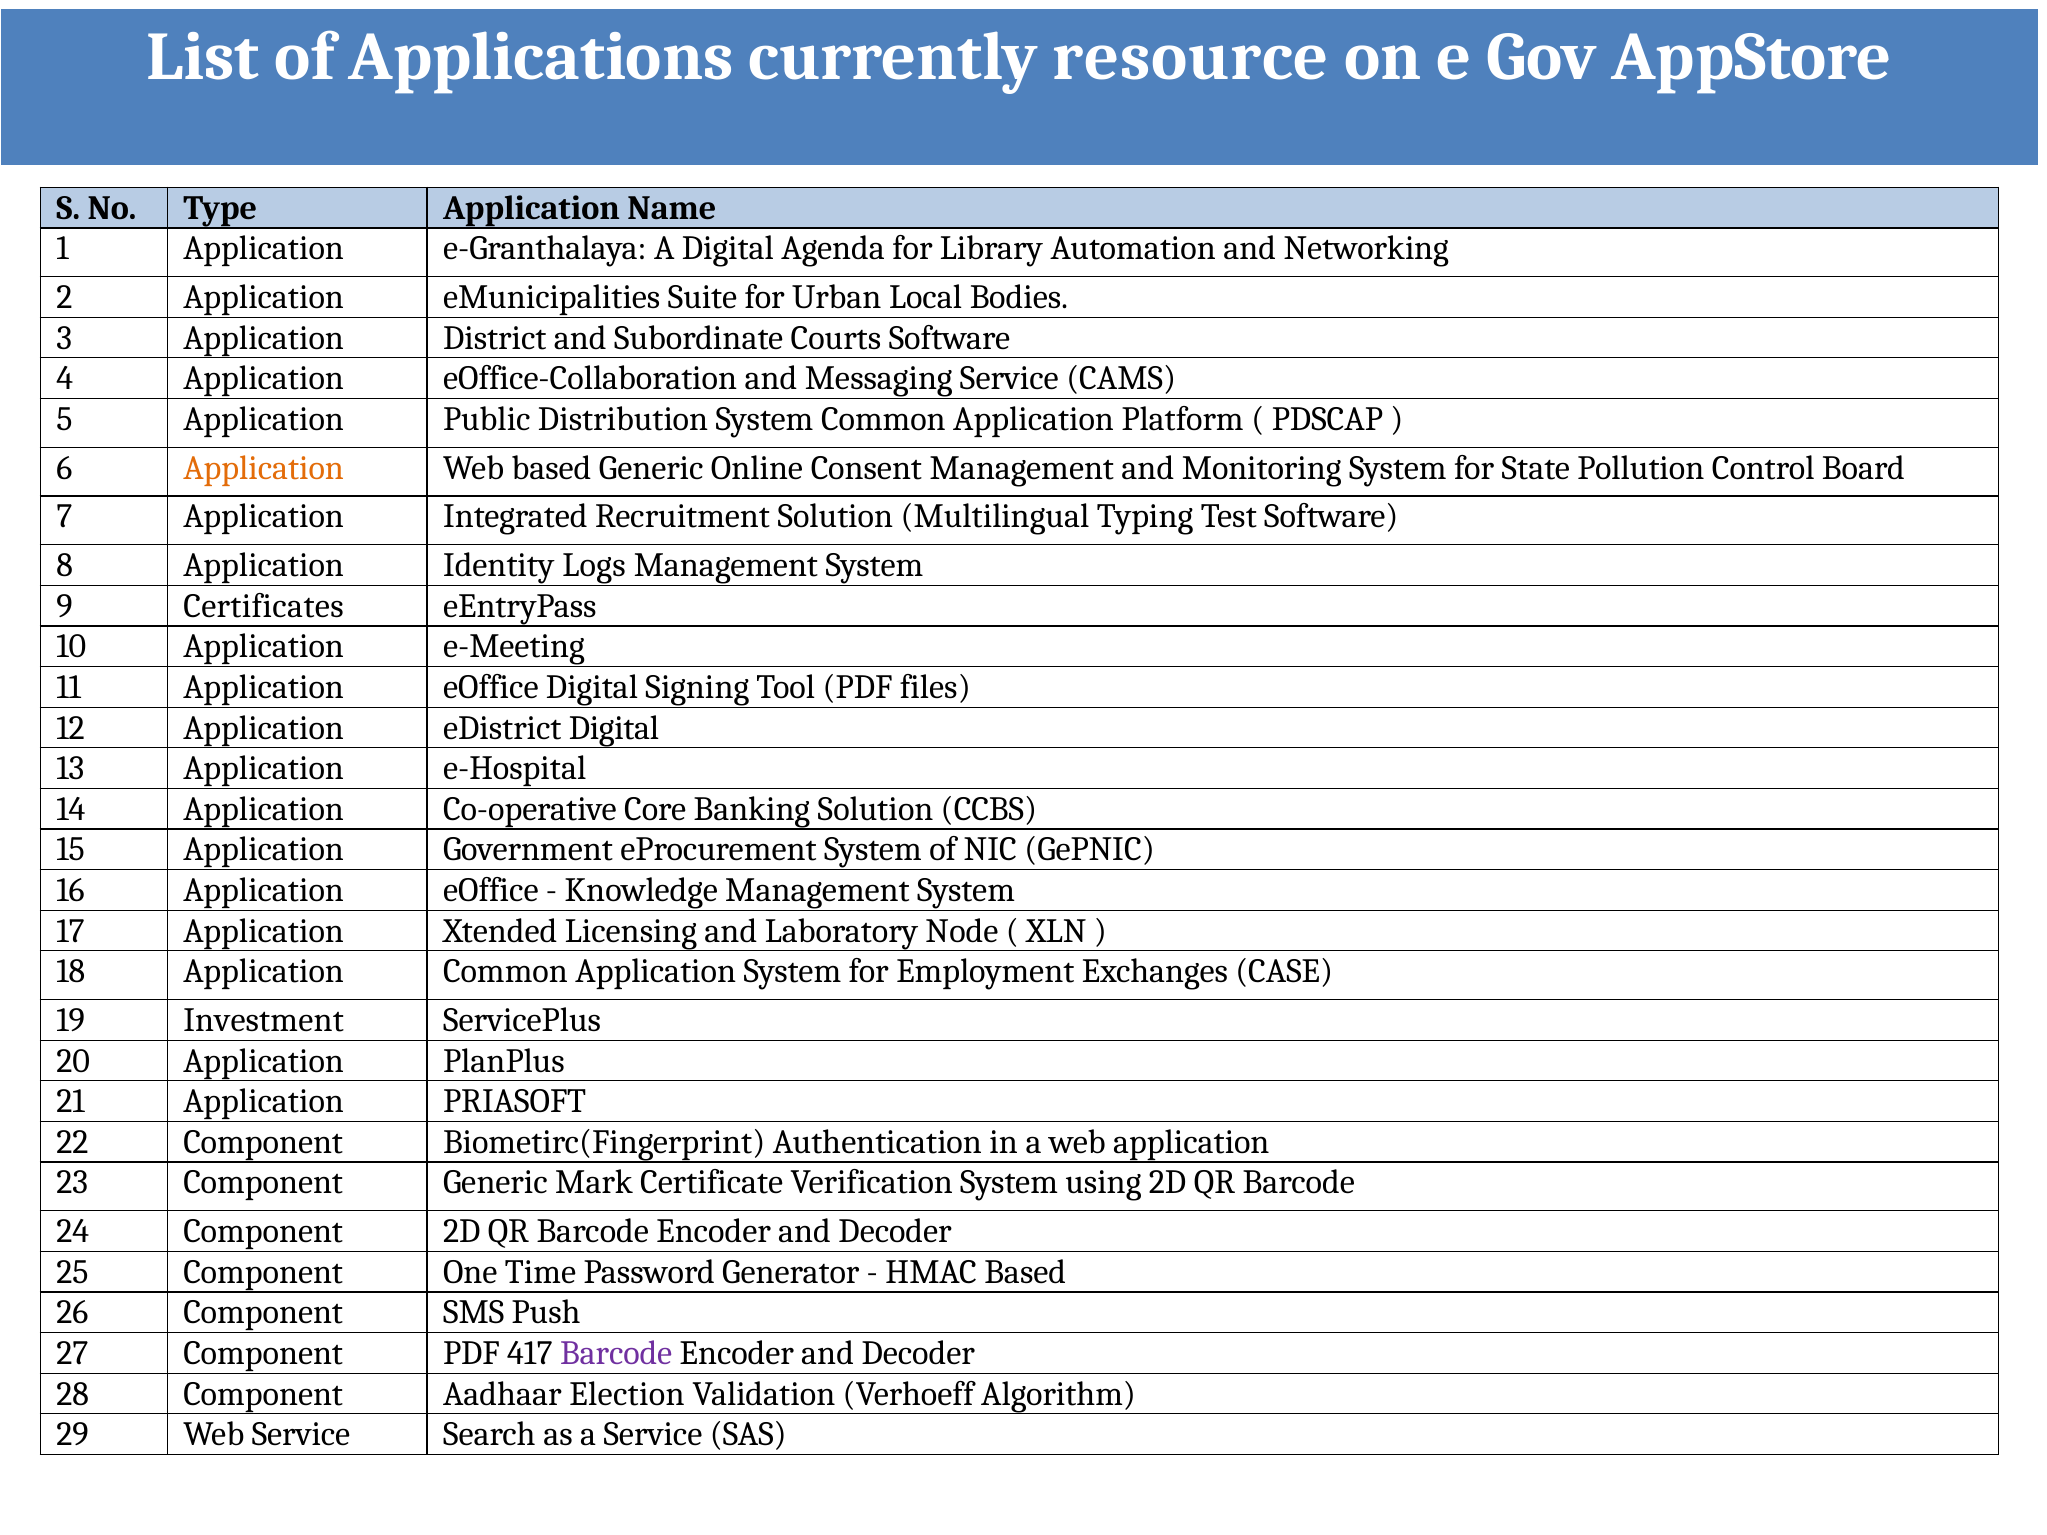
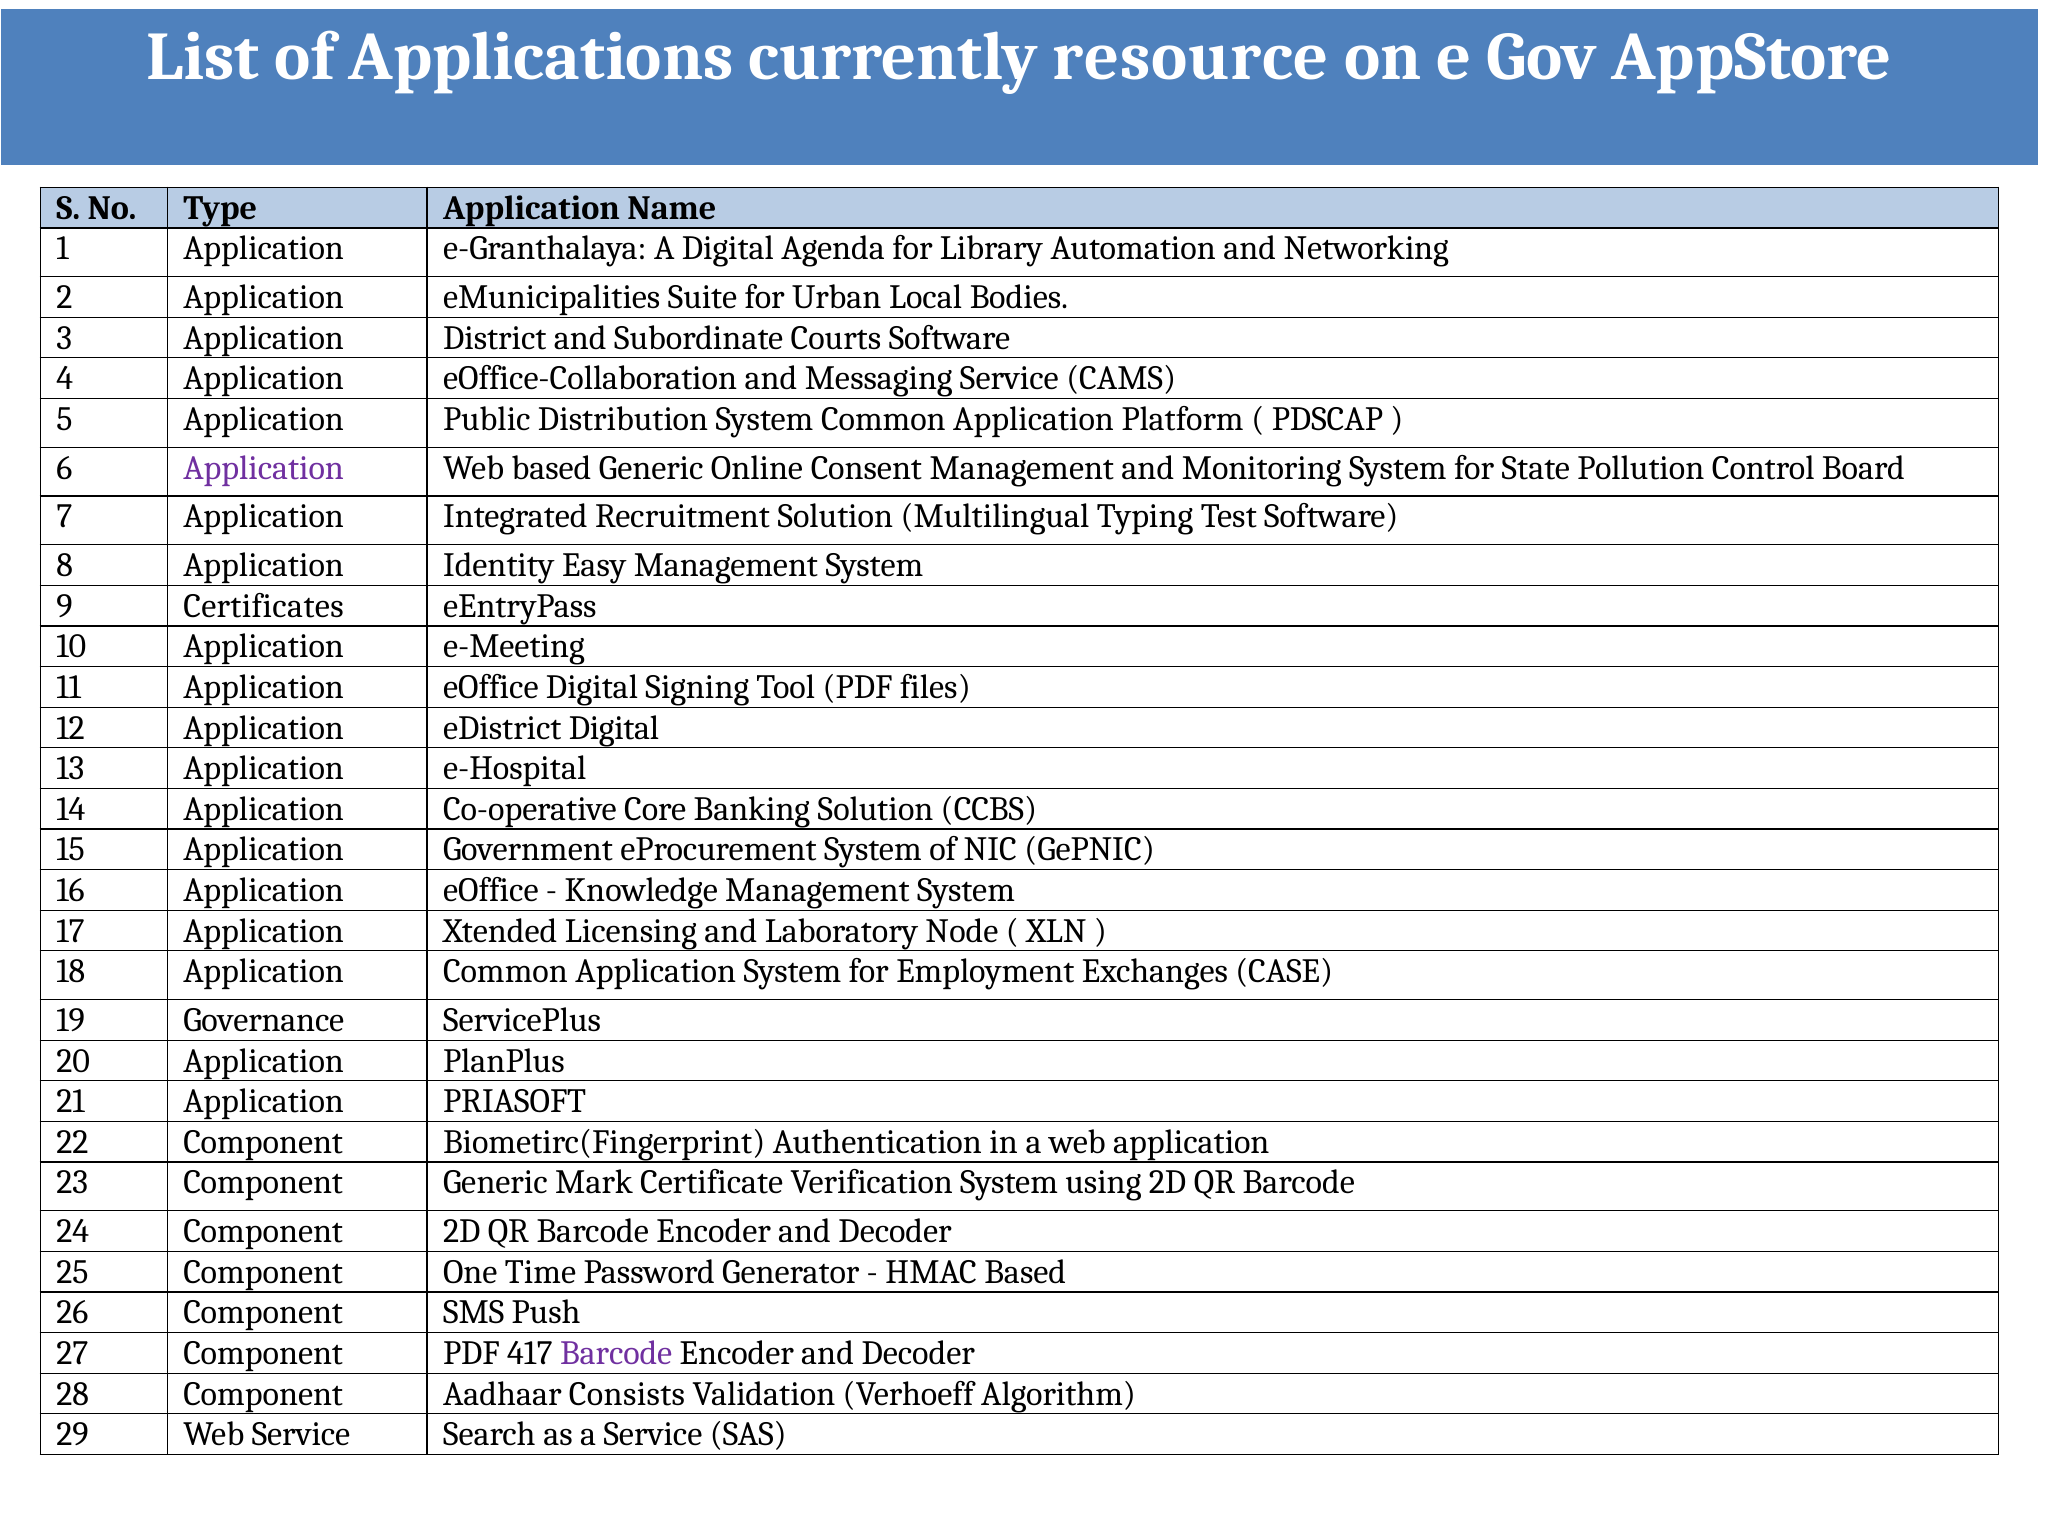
Application at (264, 468) colour: orange -> purple
Logs: Logs -> Easy
Investment: Investment -> Governance
Election: Election -> Consists
